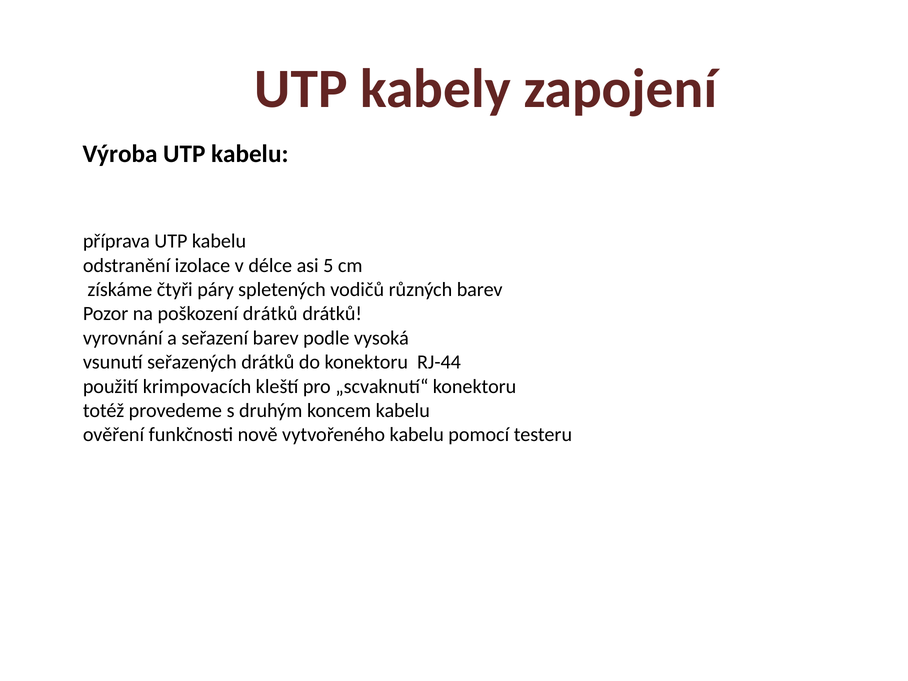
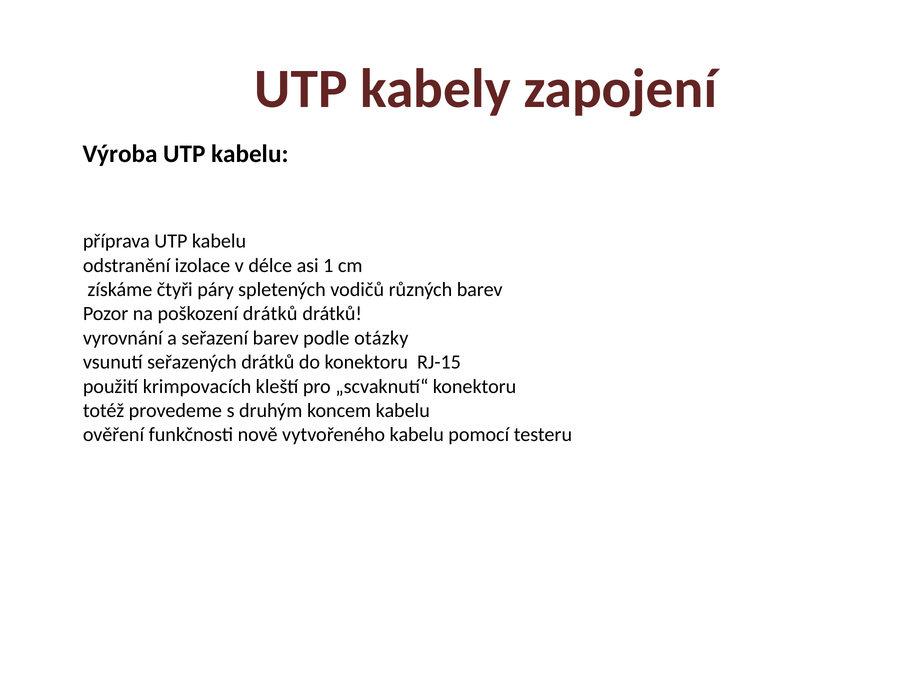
5: 5 -> 1
vysoká: vysoká -> otázky
RJ-44: RJ-44 -> RJ-15
